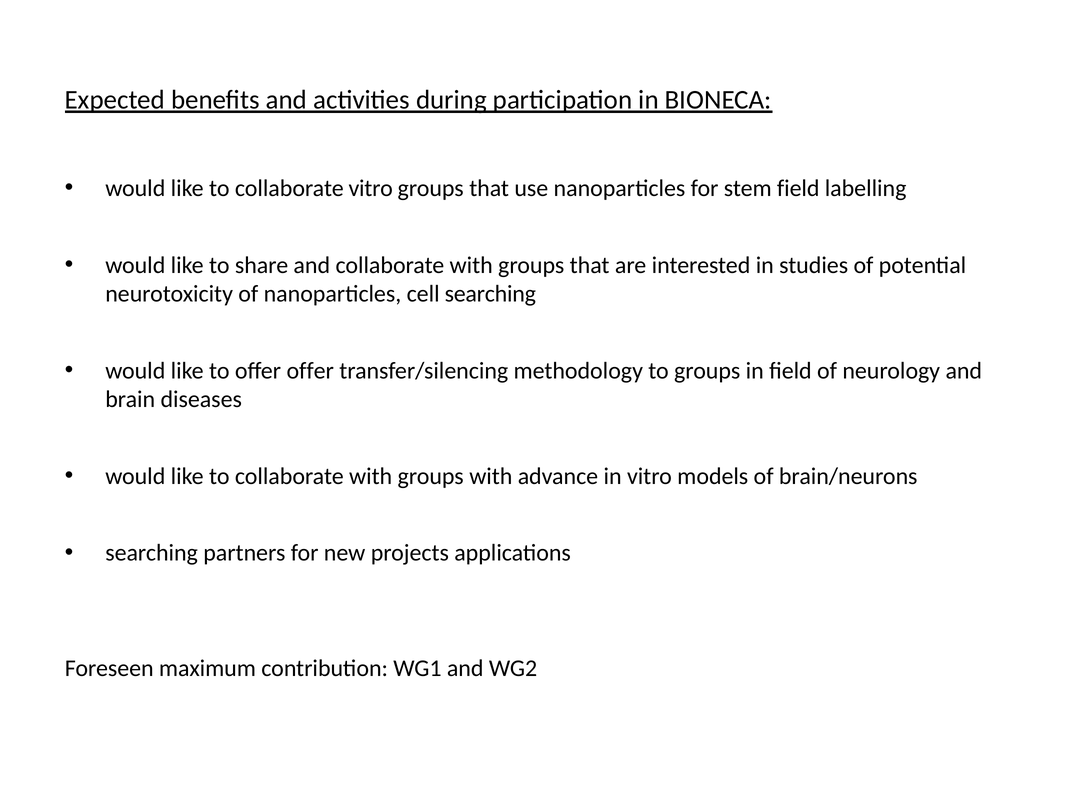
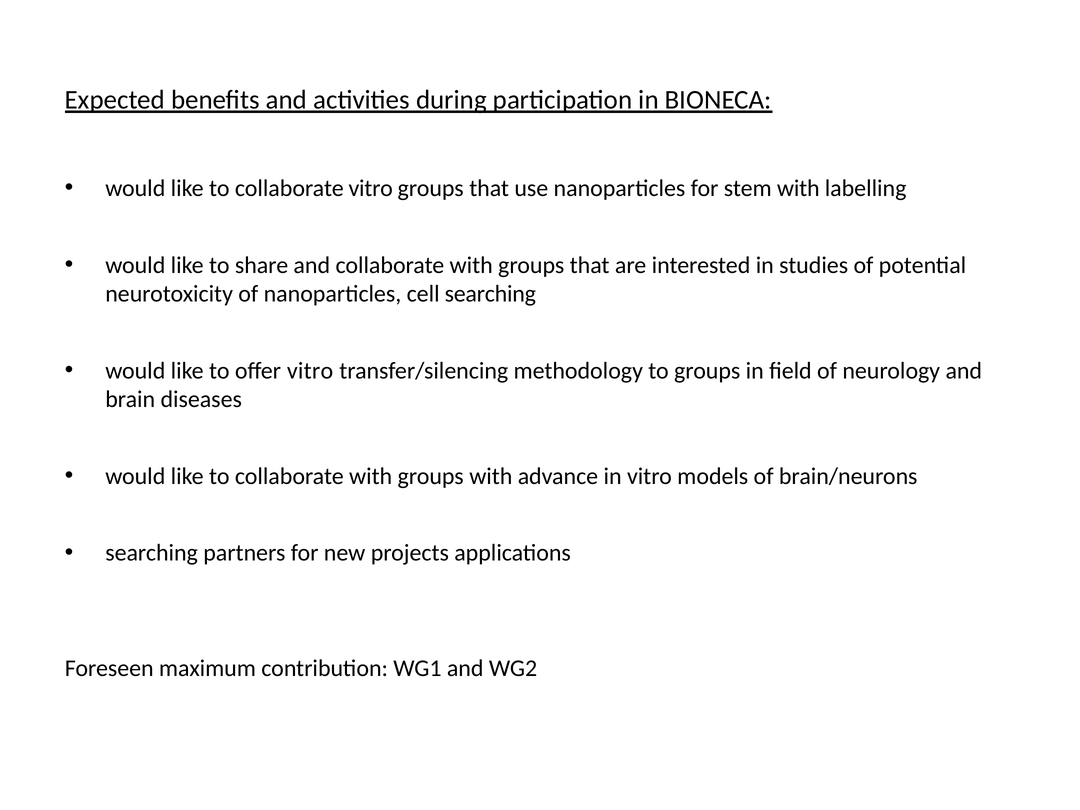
stem field: field -> with
offer offer: offer -> vitro
